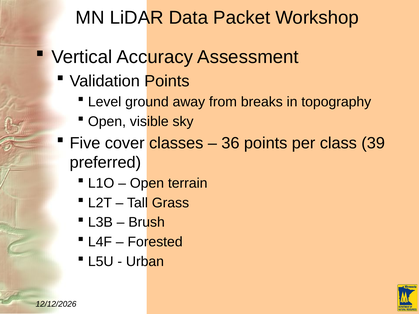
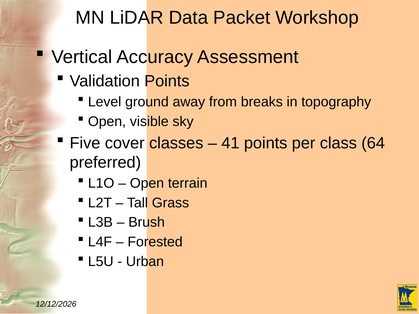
36: 36 -> 41
39: 39 -> 64
